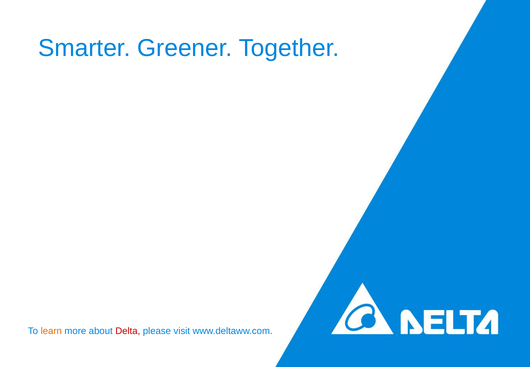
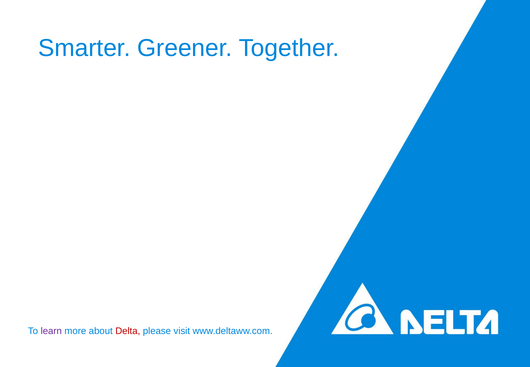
learn colour: orange -> purple
